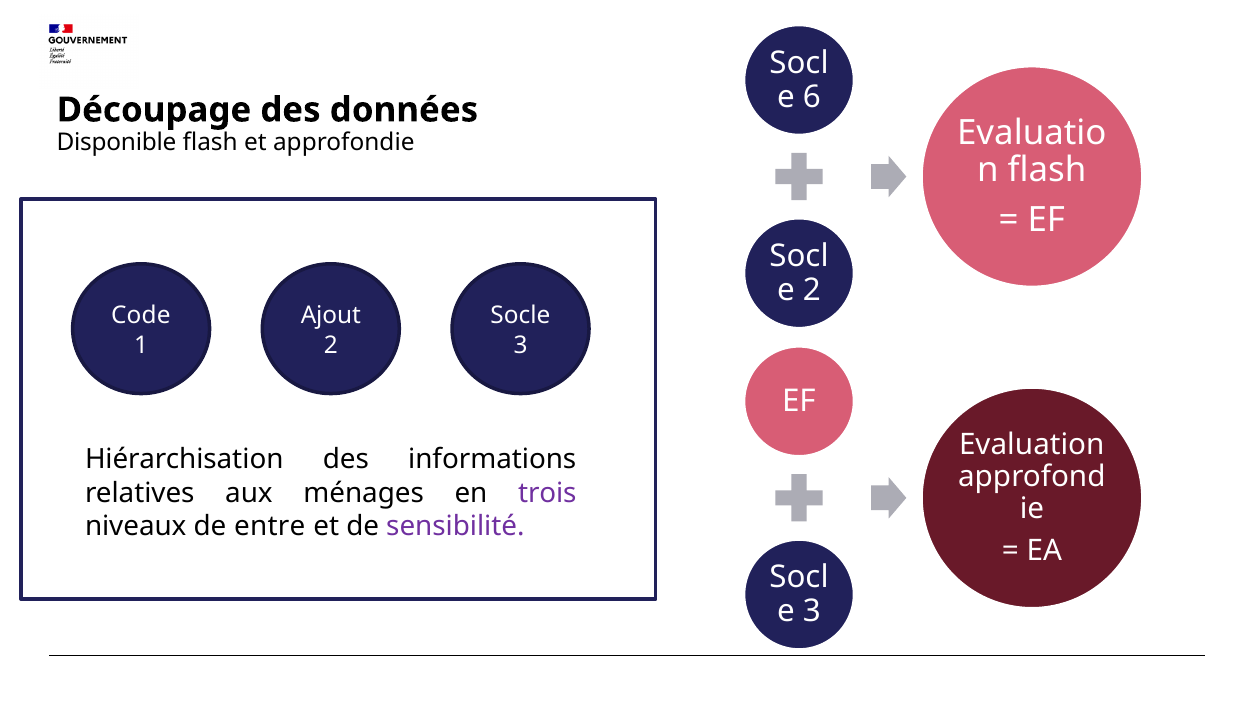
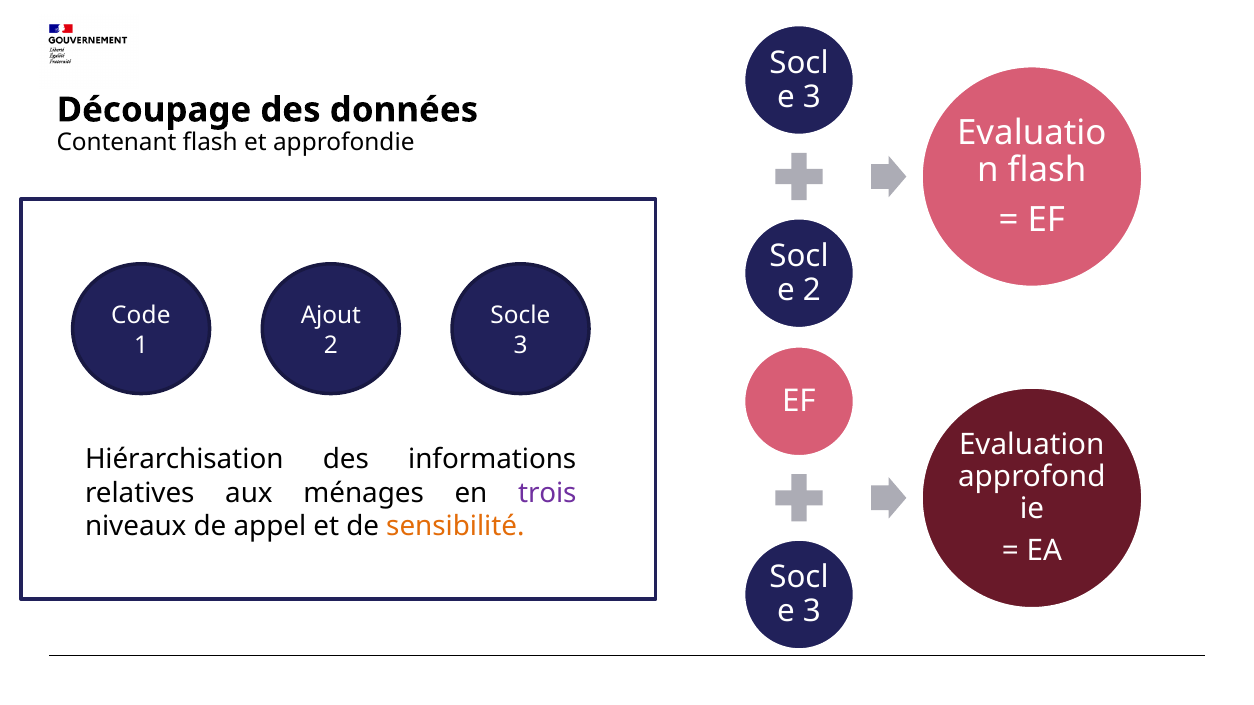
6 at (812, 97): 6 -> 3
Disponible: Disponible -> Contenant
entre: entre -> appel
sensibilité colour: purple -> orange
